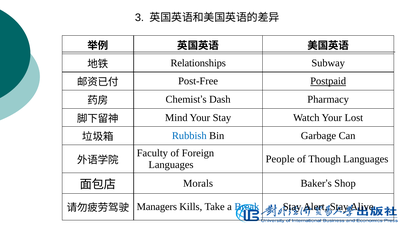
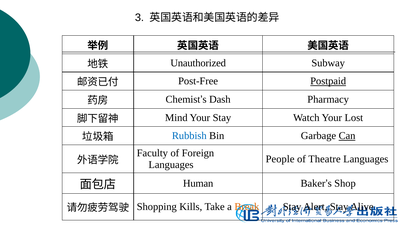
Relationships: Relationships -> Unauthorized
Can underline: none -> present
Though: Though -> Theatre
Morals: Morals -> Human
Managers: Managers -> Shopping
Break colour: blue -> orange
